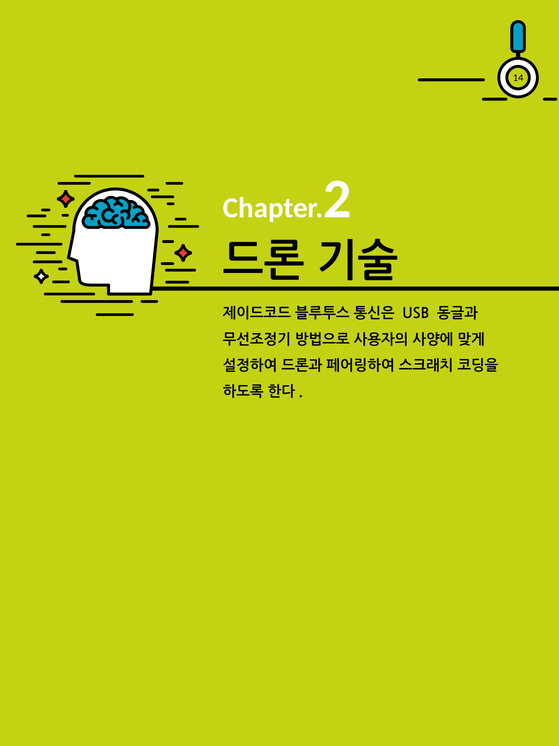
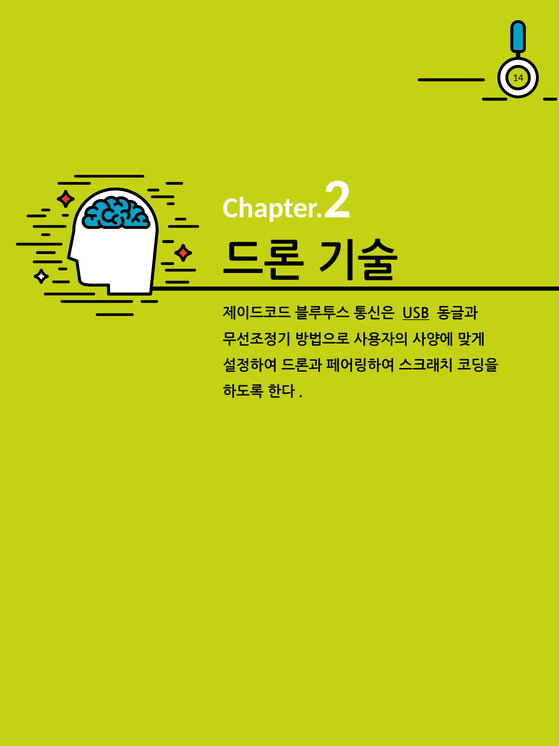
USB underline: none -> present
